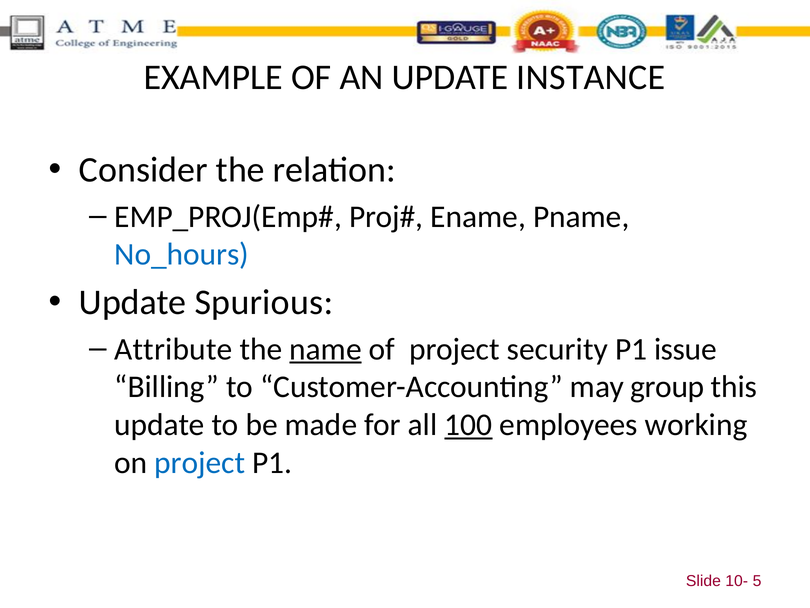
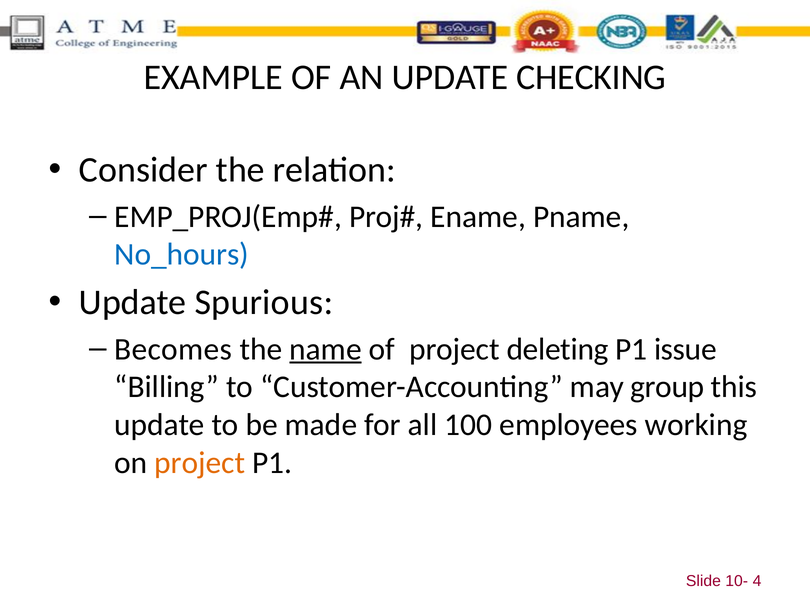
INSTANCE: INSTANCE -> CHECKING
Attribute: Attribute -> Becomes
security: security -> deleting
100 underline: present -> none
project at (200, 462) colour: blue -> orange
5: 5 -> 4
